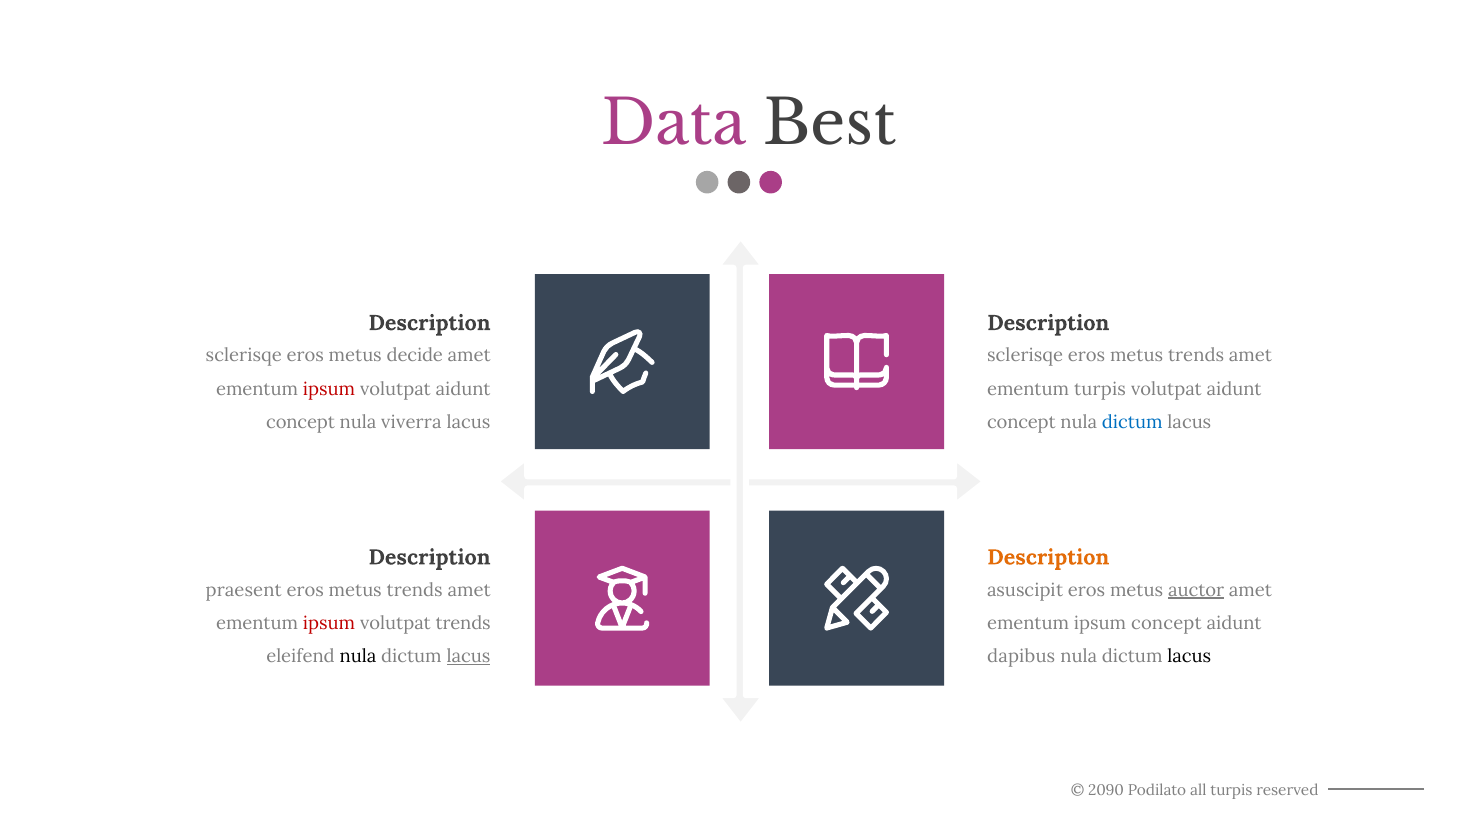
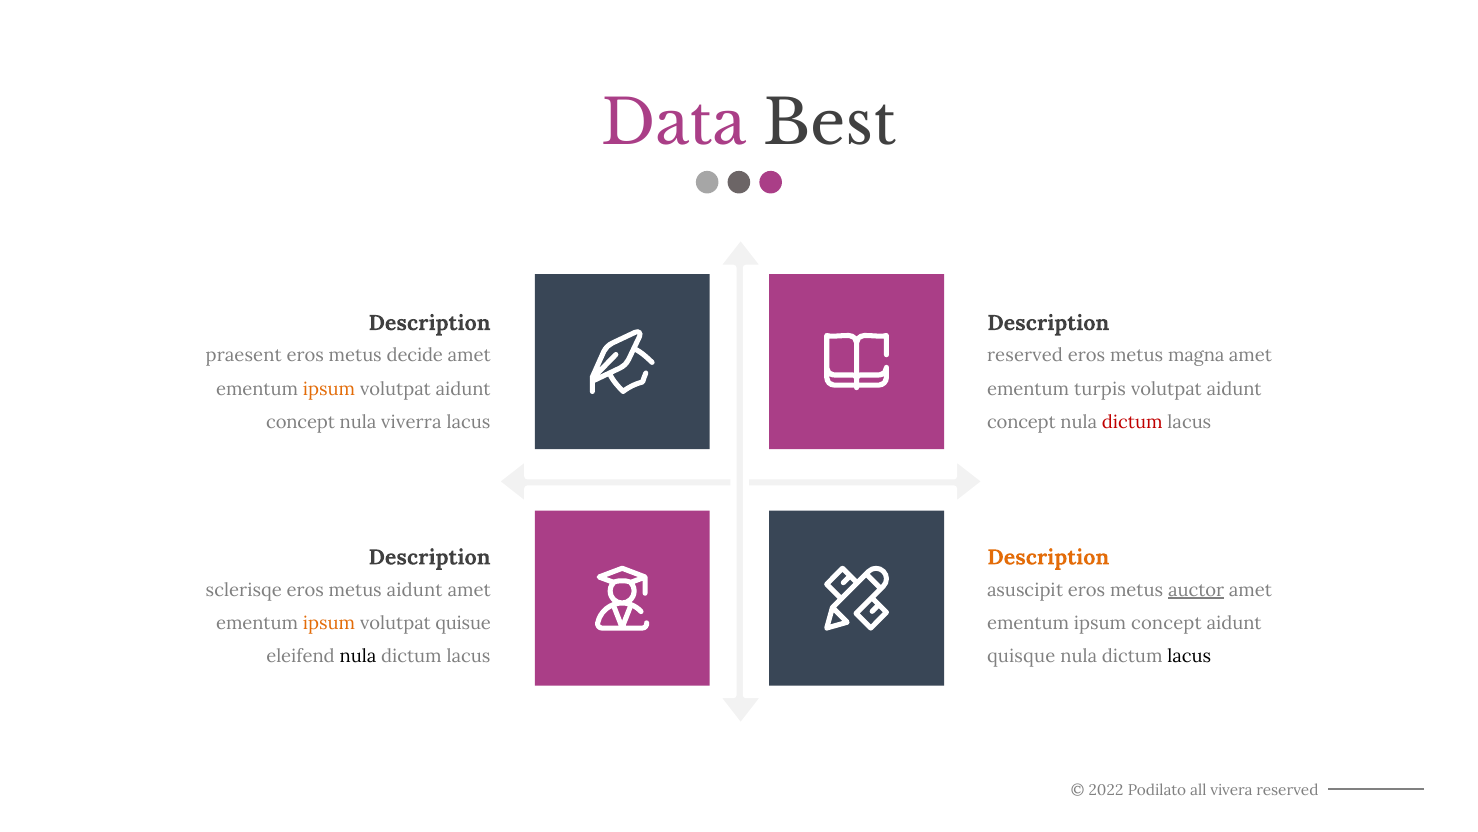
sclerisqe at (244, 355): sclerisqe -> praesent
sclerisqe at (1025, 355): sclerisqe -> reserved
trends at (1196, 355): trends -> magna
ipsum at (329, 389) colour: red -> orange
dictum at (1132, 422) colour: blue -> red
praesent: praesent -> sclerisqe
trends at (415, 590): trends -> aidunt
ipsum at (329, 623) colour: red -> orange
volutpat trends: trends -> quisue
lacus at (469, 656) underline: present -> none
dapibus: dapibus -> quisque
2090: 2090 -> 2022
all turpis: turpis -> vivera
